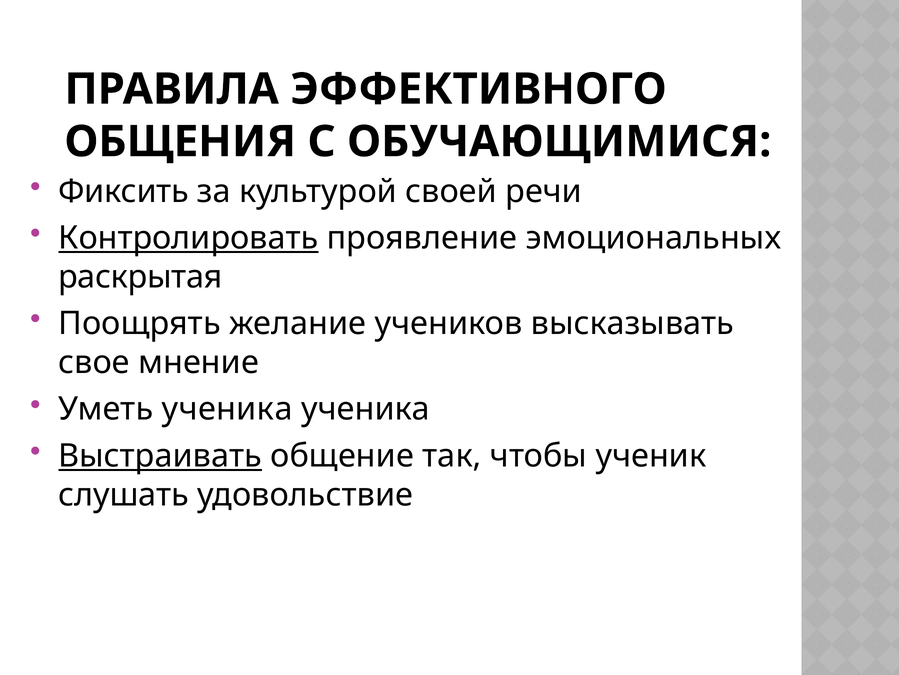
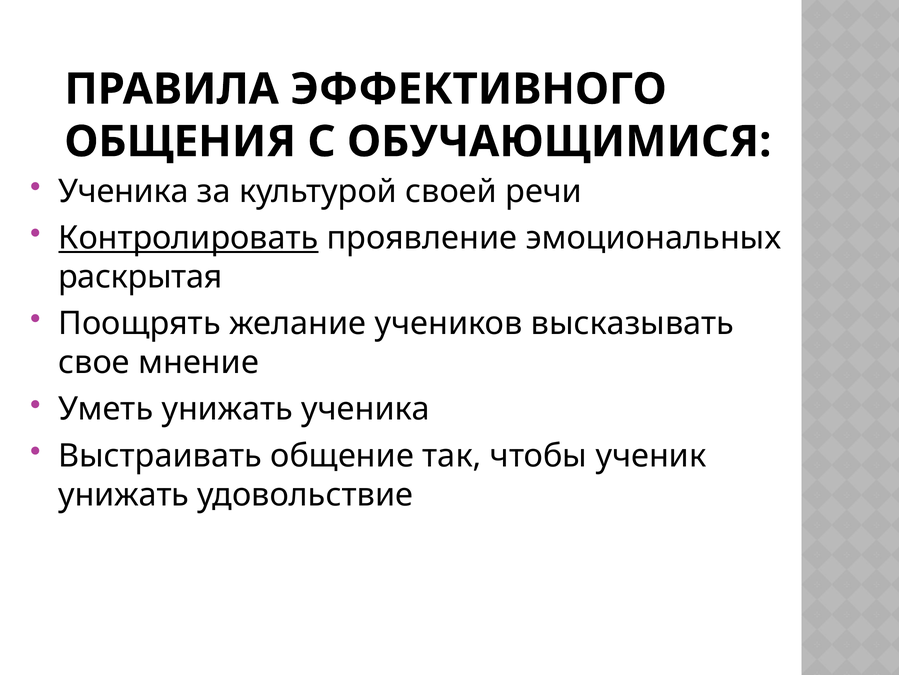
Фиксить at (123, 191): Фиксить -> Ученика
Уметь ученика: ученика -> унижать
Выстраивать underline: present -> none
слушать at (124, 494): слушать -> унижать
